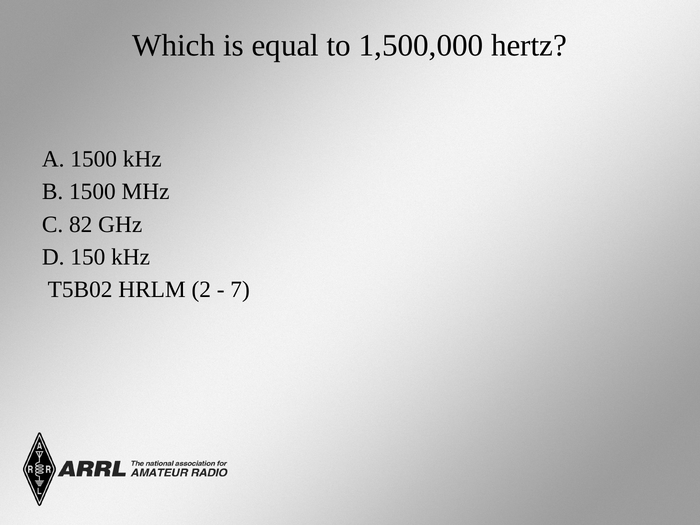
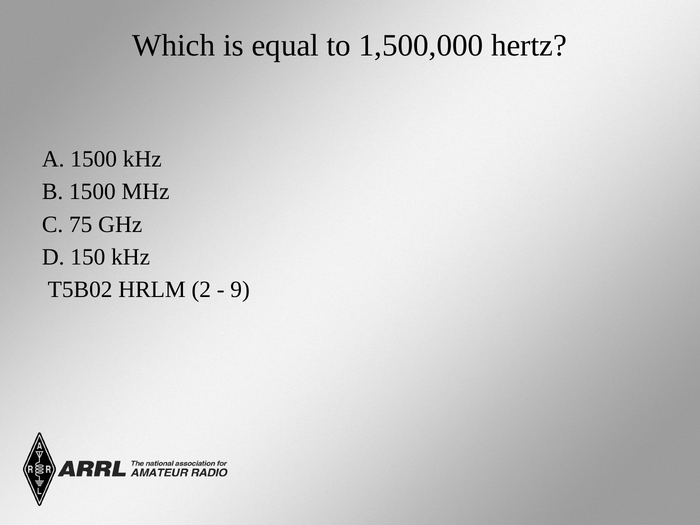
82: 82 -> 75
7: 7 -> 9
